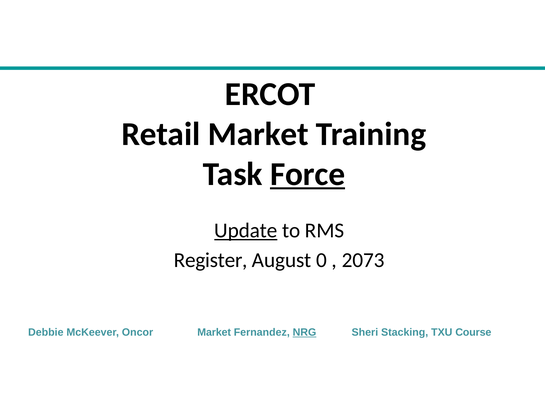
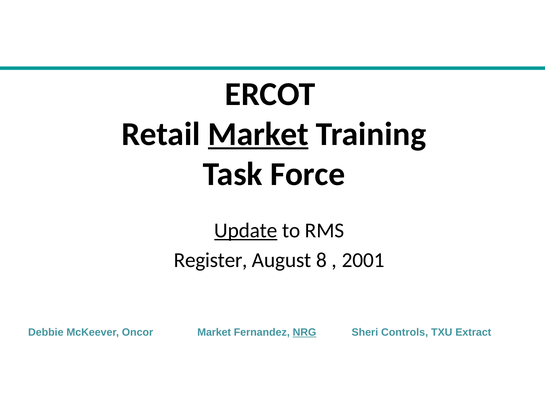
Market at (258, 134) underline: none -> present
Force underline: present -> none
0: 0 -> 8
2073: 2073 -> 2001
Stacking: Stacking -> Controls
Course: Course -> Extract
